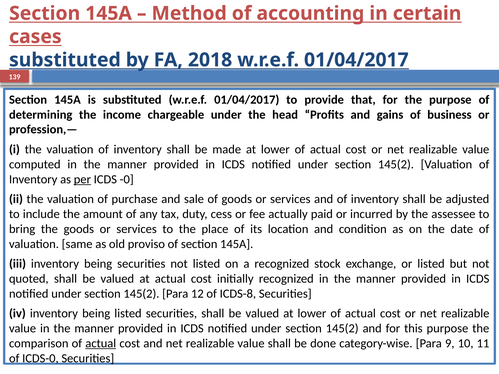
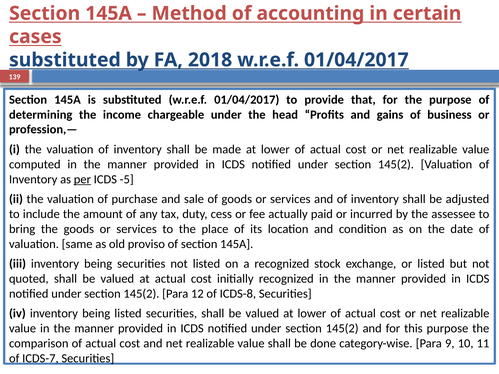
-0: -0 -> -5
actual at (101, 344) underline: present -> none
ICDS-0: ICDS-0 -> ICDS-7
